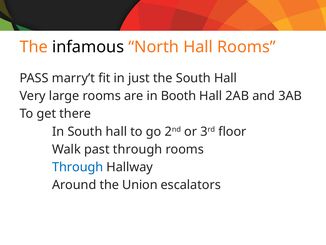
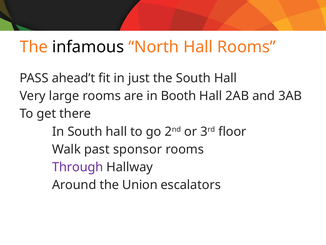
marry’t: marry’t -> ahead’t
past through: through -> sponsor
Through at (78, 167) colour: blue -> purple
